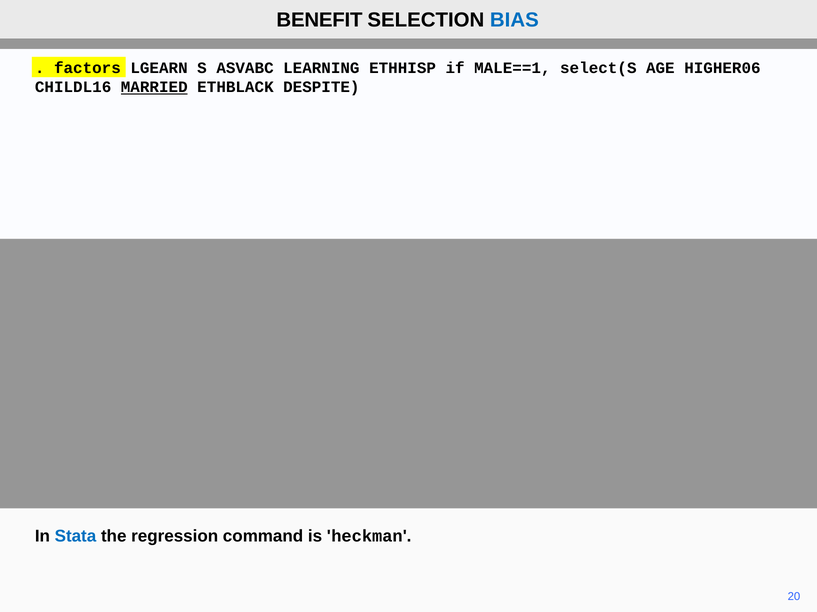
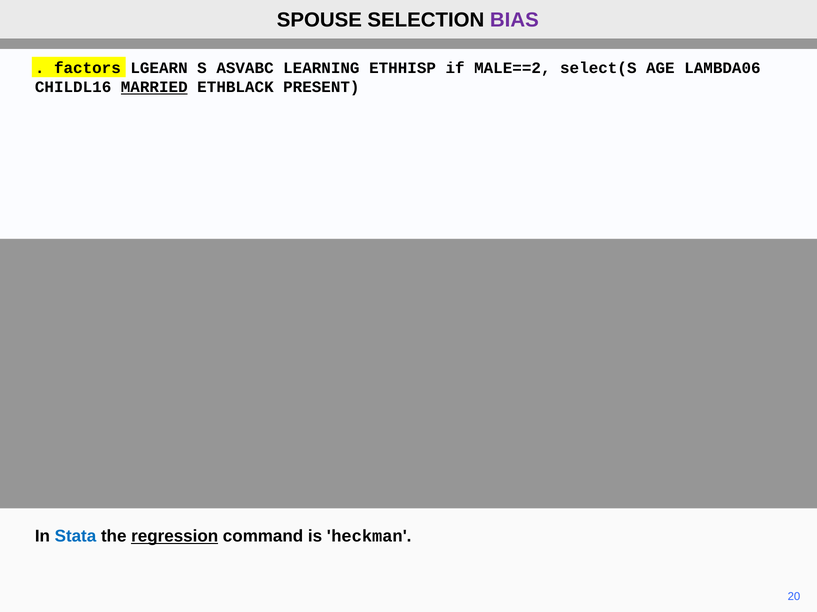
BENEFIT: BENEFIT -> SPOUSE
BIAS colour: blue -> purple
MALE==1: MALE==1 -> MALE==2
HIGHER06: HIGHER06 -> LAMBDA06
DESPITE: DESPITE -> PRESENT
regression underline: none -> present
